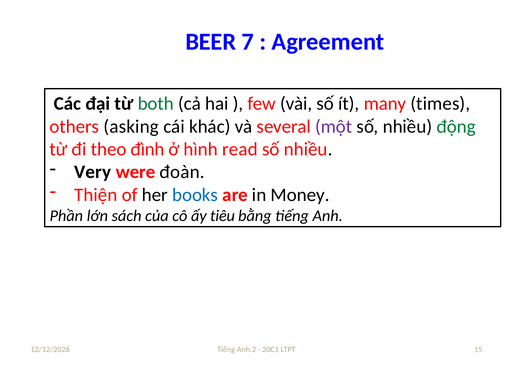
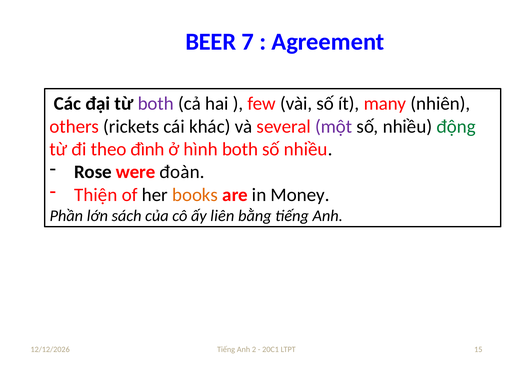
both at (156, 104) colour: green -> purple
times: times -> nhiên
asking: asking -> rickets
hình read: read -> both
Very: Very -> Rose
books colour: blue -> orange
tiêu: tiêu -> liên
